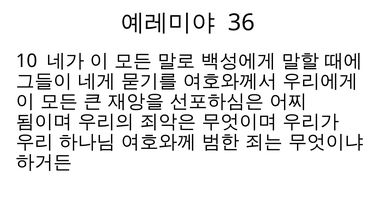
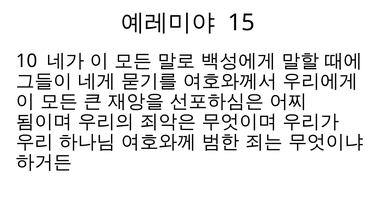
36: 36 -> 15
